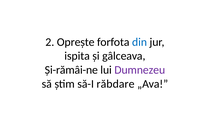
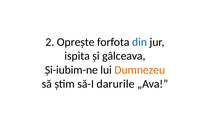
Și-rămâi-ne: Și-rămâi-ne -> Și-iubim-ne
Dumnezeu colour: purple -> orange
răbdare: răbdare -> darurile
